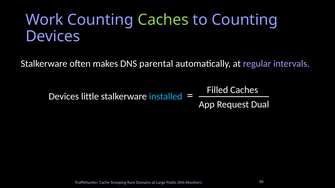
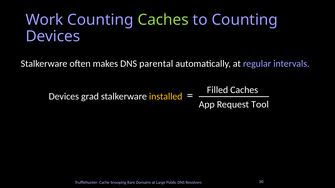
little: little -> grad
installed colour: light blue -> yellow
Dual: Dual -> Tool
